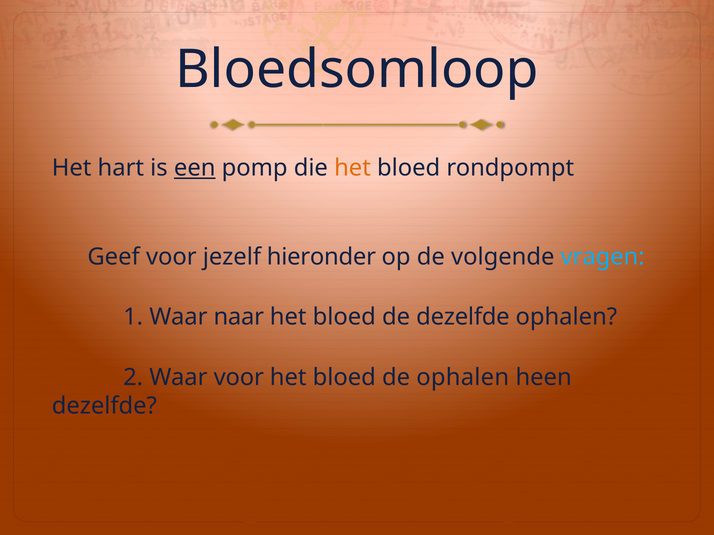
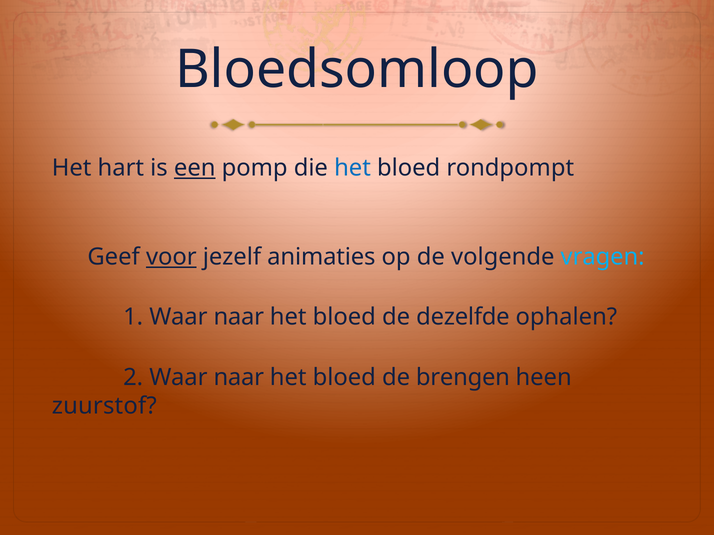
het at (353, 168) colour: orange -> blue
voor at (171, 257) underline: none -> present
hieronder: hieronder -> animaties
2 Waar voor: voor -> naar
de ophalen: ophalen -> brengen
dezelfde at (104, 406): dezelfde -> zuurstof
